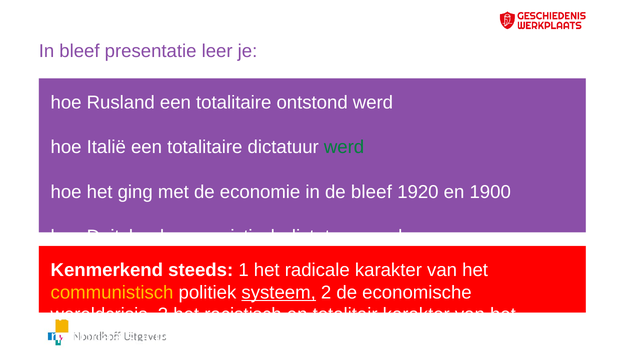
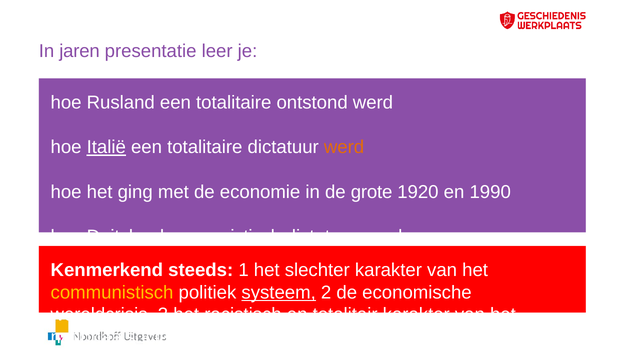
In bleef: bleef -> jaren
Italië underline: none -> present
werd at (344, 147) colour: green -> orange
de bleef: bleef -> grote
1900: 1900 -> 1990
radicale: radicale -> slechter
